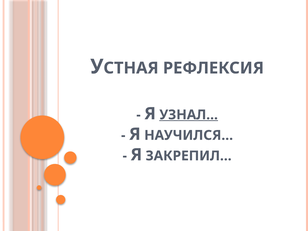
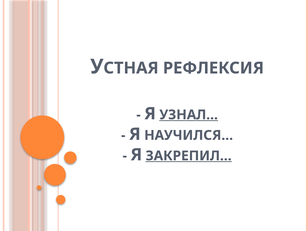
ЗАКРЕПИЛ… underline: none -> present
